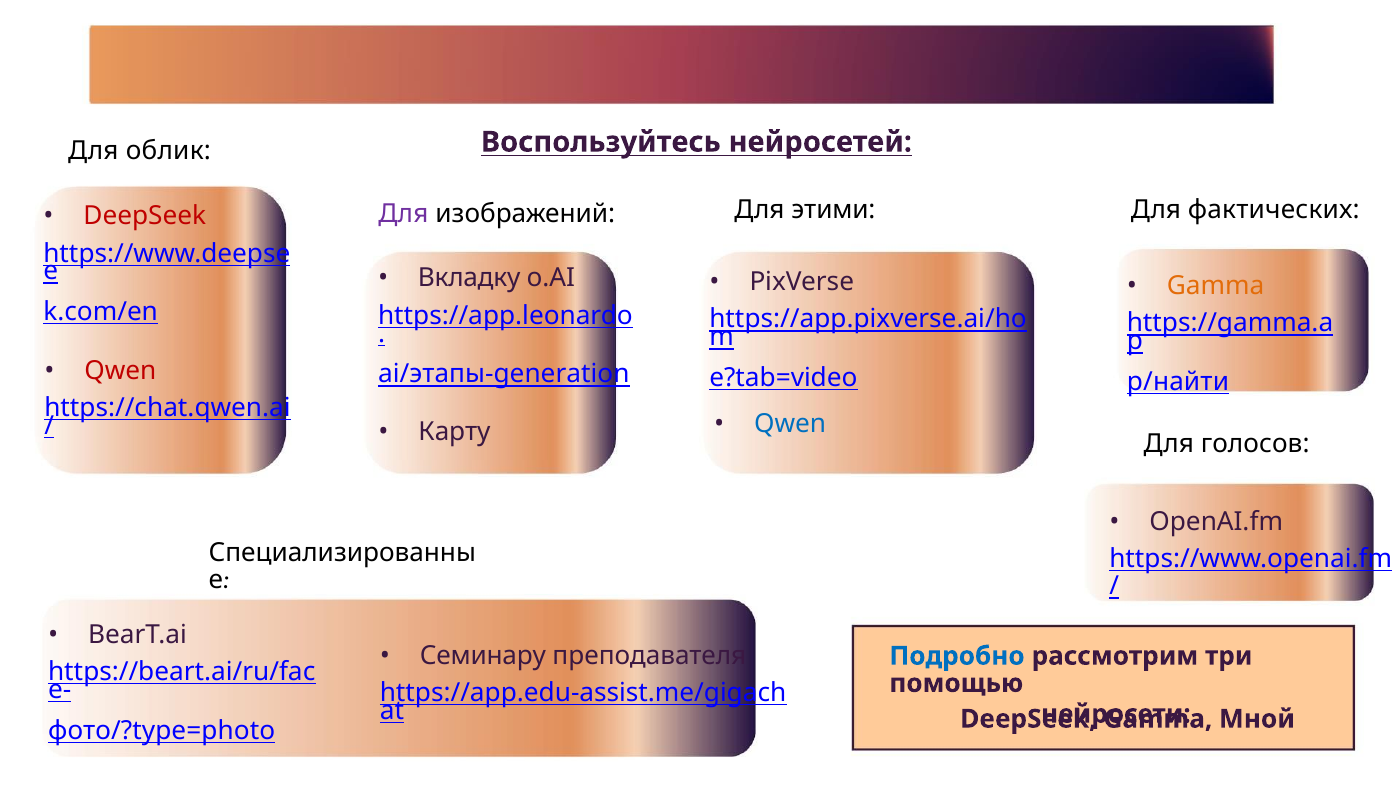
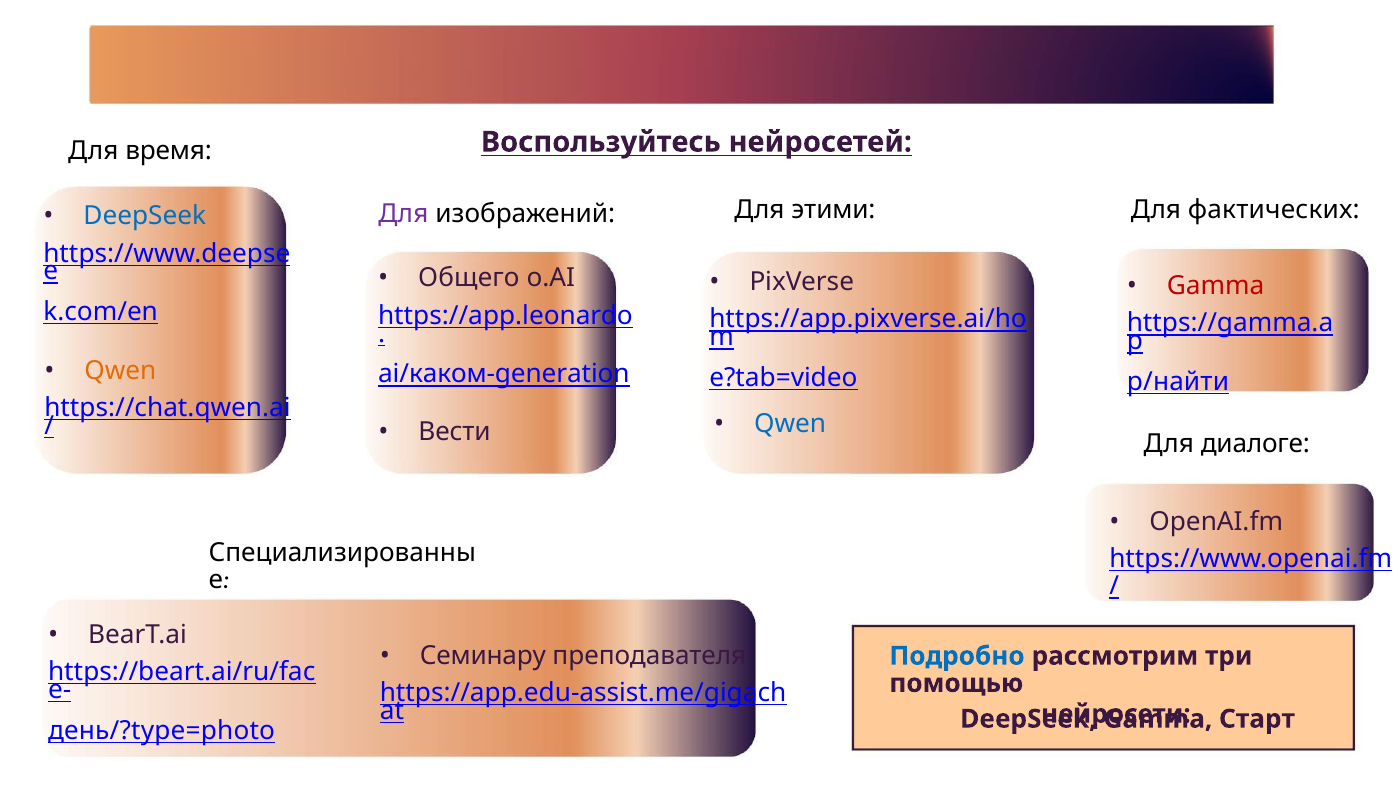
облик: облик -> время
DeepSeek at (145, 216) colour: red -> blue
Вкладку: Вкладку -> Общего
Gamma at (1216, 286) colour: orange -> red
Qwen at (120, 371) colour: red -> orange
ai/этапы-generation: ai/этапы-generation -> ai/каком-generation
Карту: Карту -> Вести
голосов: голосов -> диалоге
фото/?type=photo: фото/?type=photo -> день/?type=photo
Мной: Мной -> Старт
